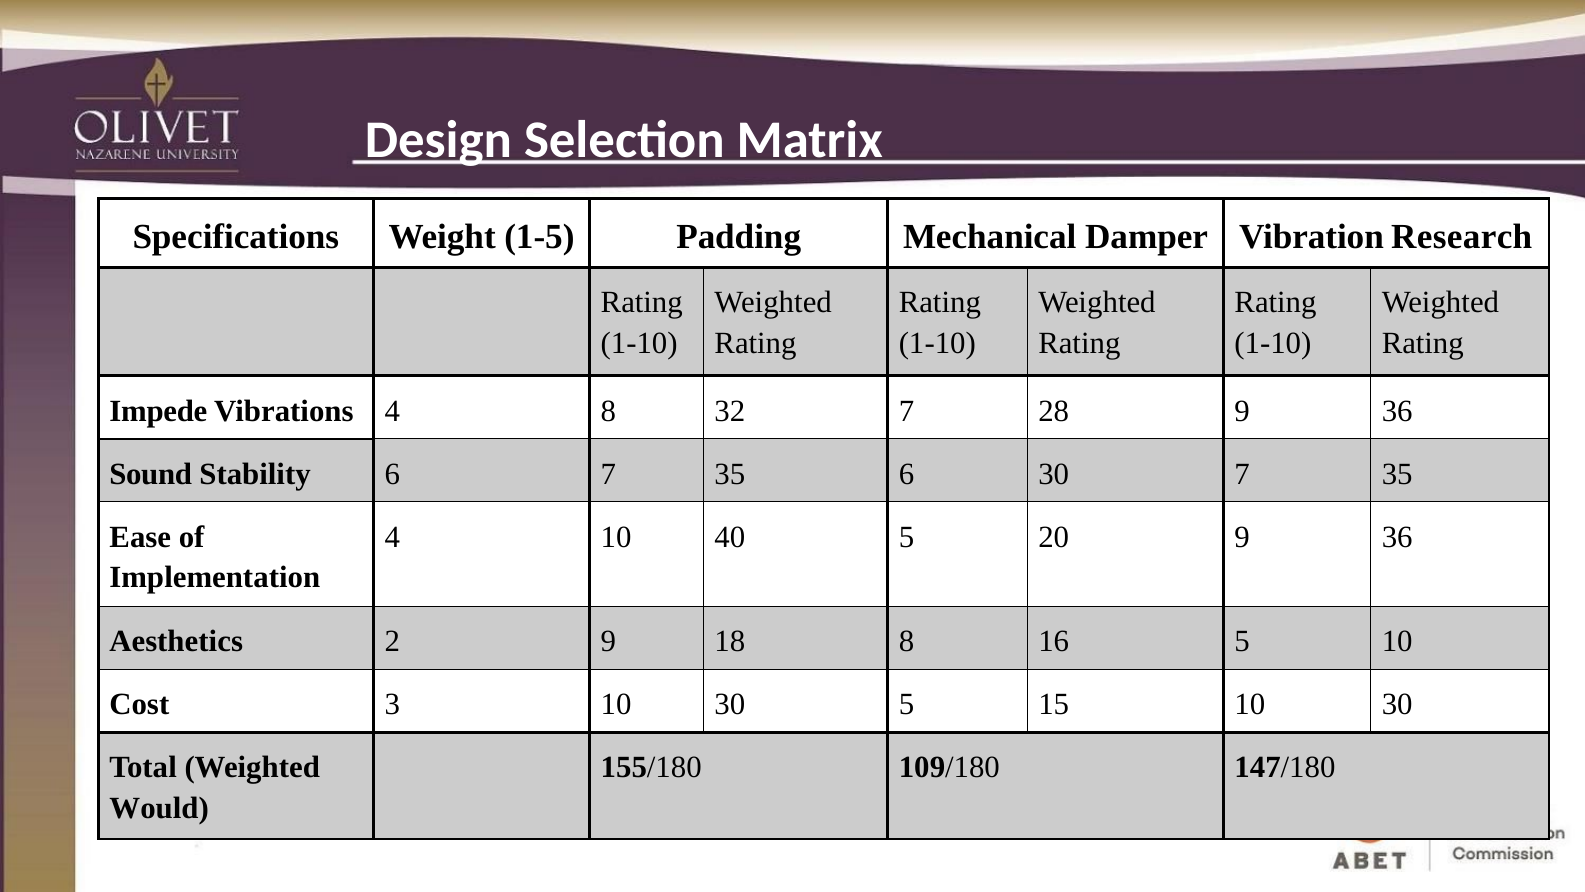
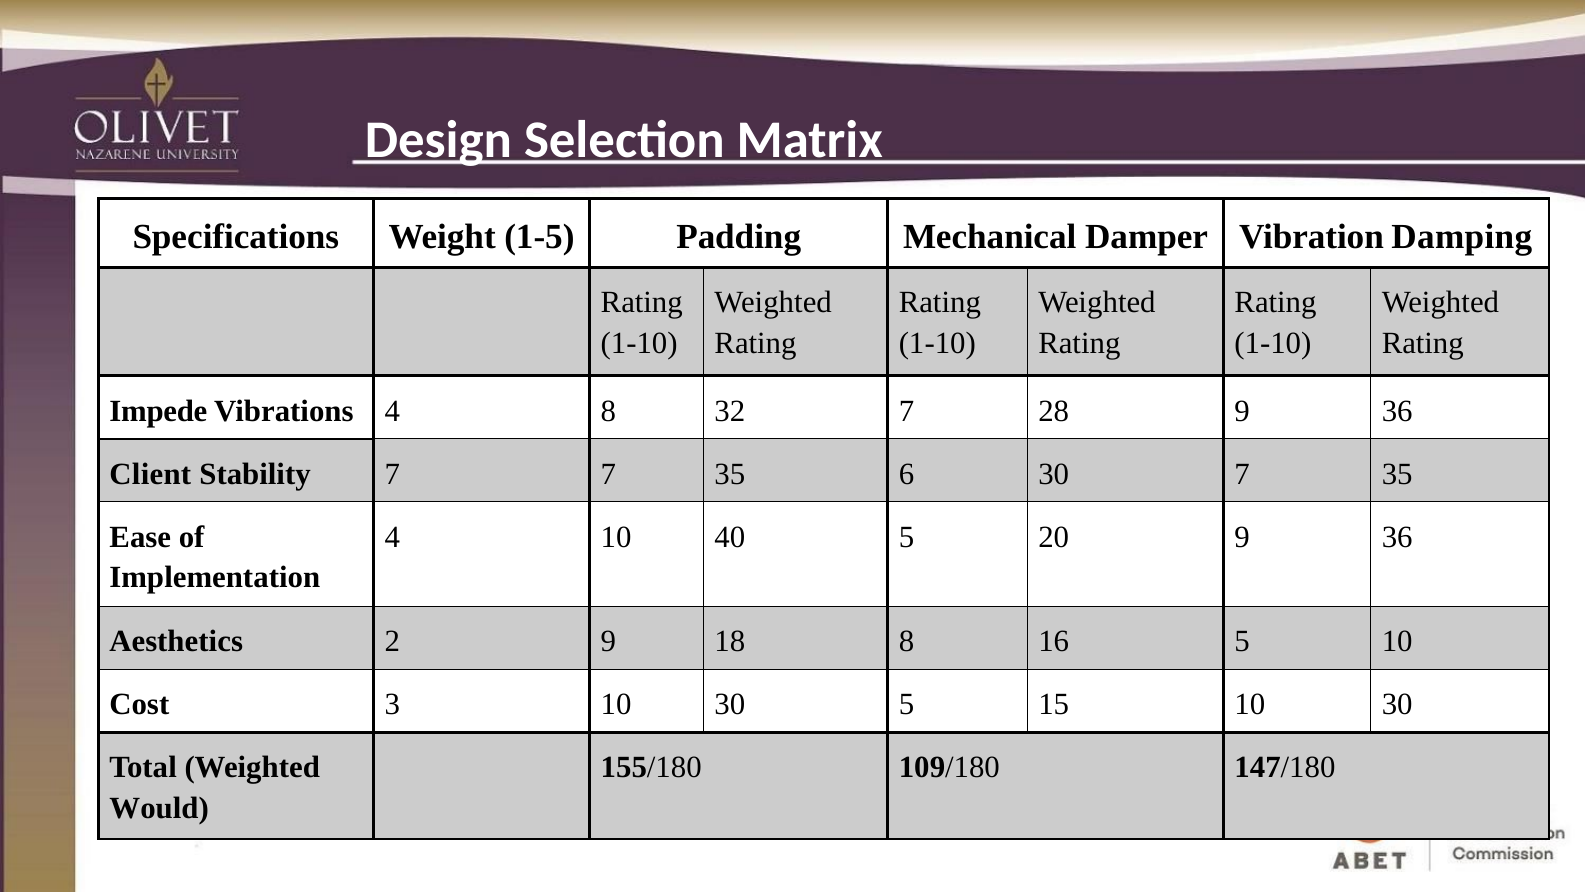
Research: Research -> Damping
Sound: Sound -> Client
Stability 6: 6 -> 7
